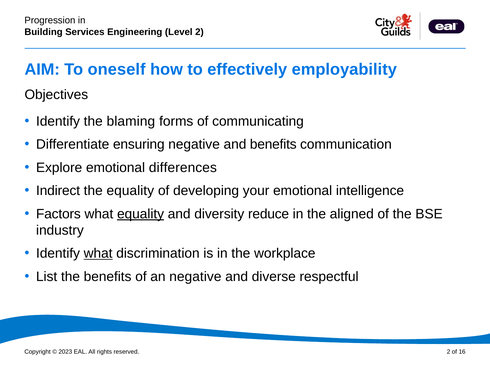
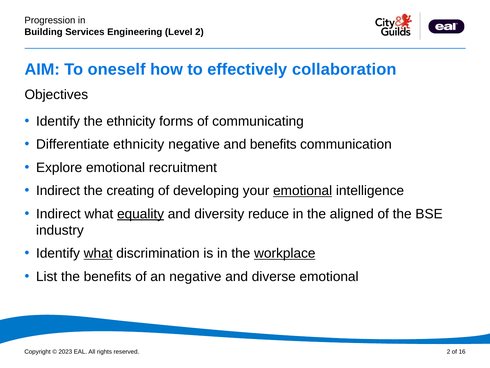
employability: employability -> collaboration
the blaming: blaming -> ethnicity
Differentiate ensuring: ensuring -> ethnicity
differences: differences -> recruitment
the equality: equality -> creating
emotional at (303, 191) underline: none -> present
Factors at (58, 214): Factors -> Indirect
workplace underline: none -> present
diverse respectful: respectful -> emotional
